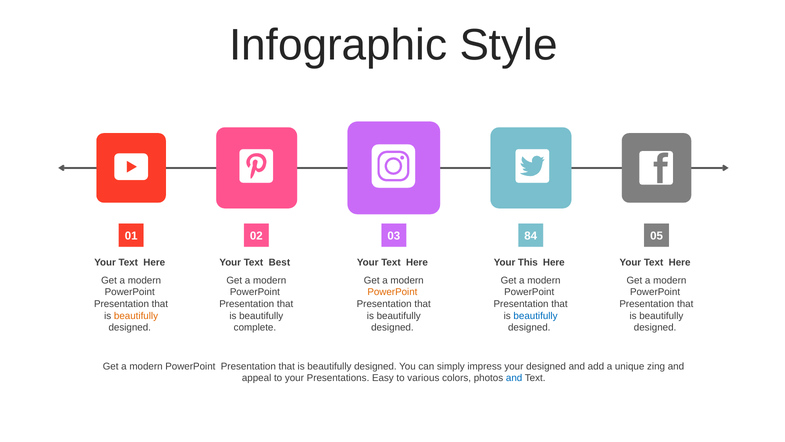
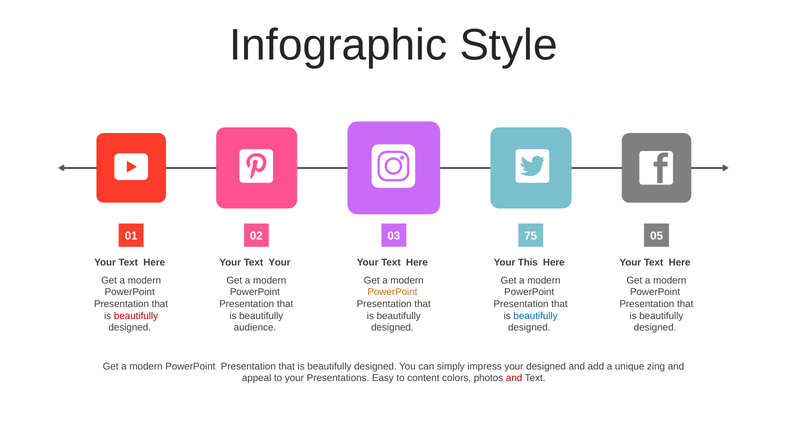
84: 84 -> 75
Text Best: Best -> Your
beautifully at (136, 315) colour: orange -> red
complete: complete -> audience
various: various -> content
and at (514, 378) colour: blue -> red
